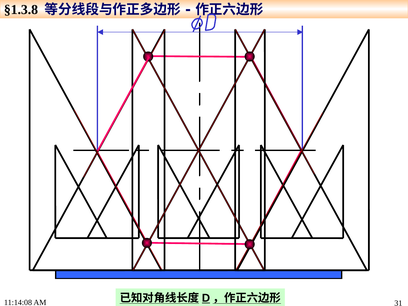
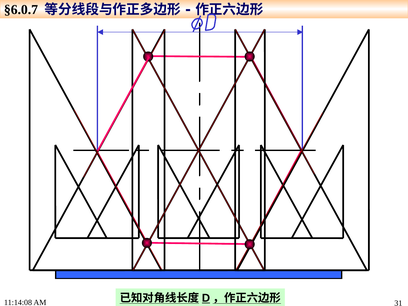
§1.3.8: §1.3.8 -> §6.0.7
